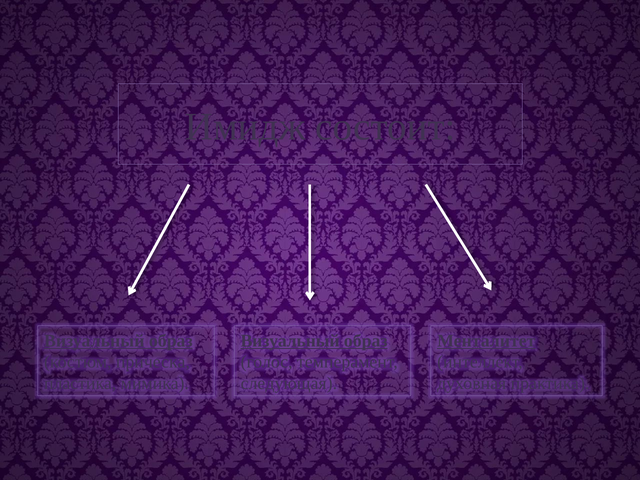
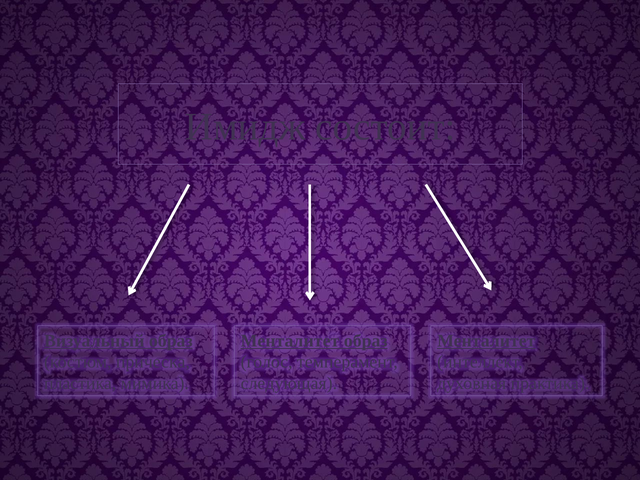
Визуальный at (290, 341): Визуальный -> Менталитет
